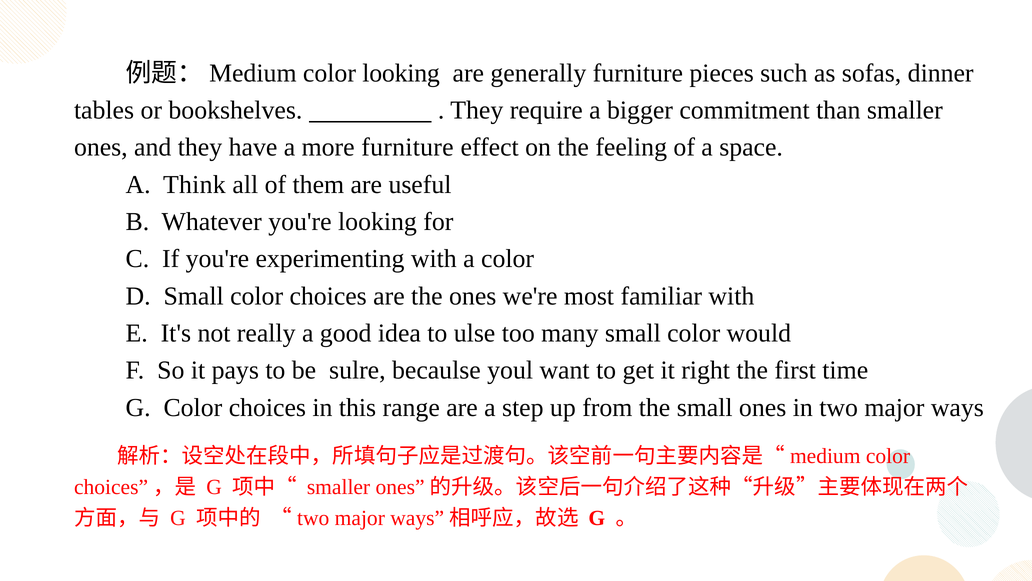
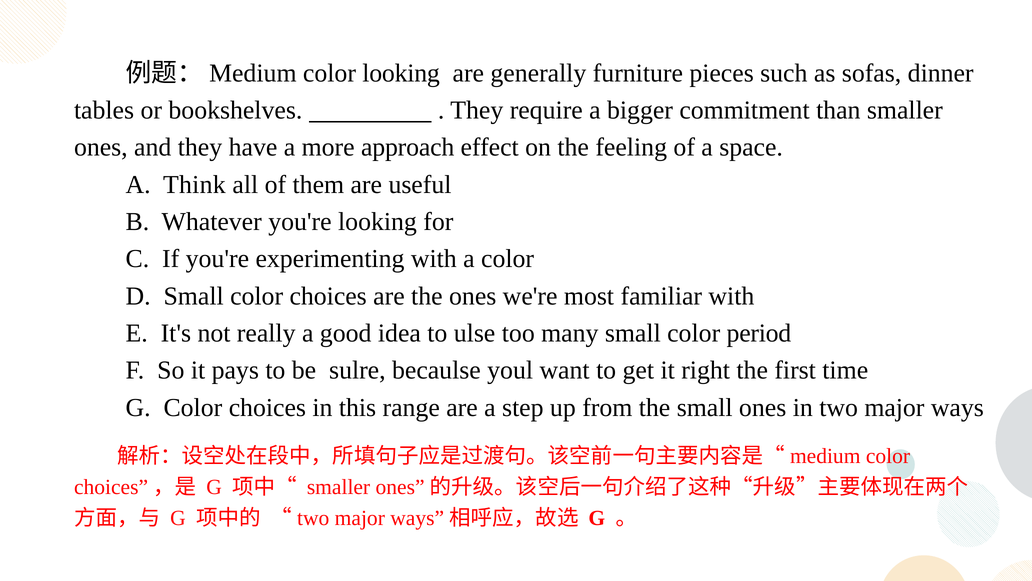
more furniture: furniture -> approach
would: would -> period
